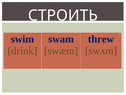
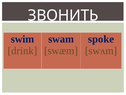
СТРОИТЬ: СТРОИТЬ -> ЗВОНИТЬ
threw: threw -> spoke
